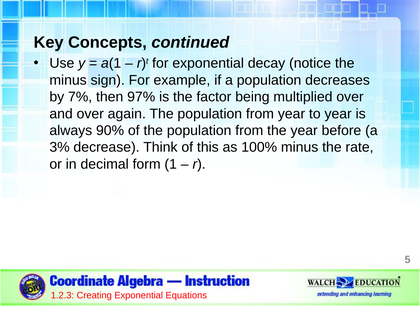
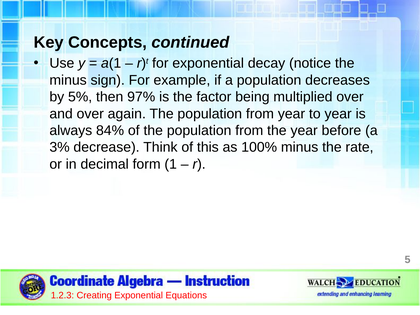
7%: 7% -> 5%
90%: 90% -> 84%
